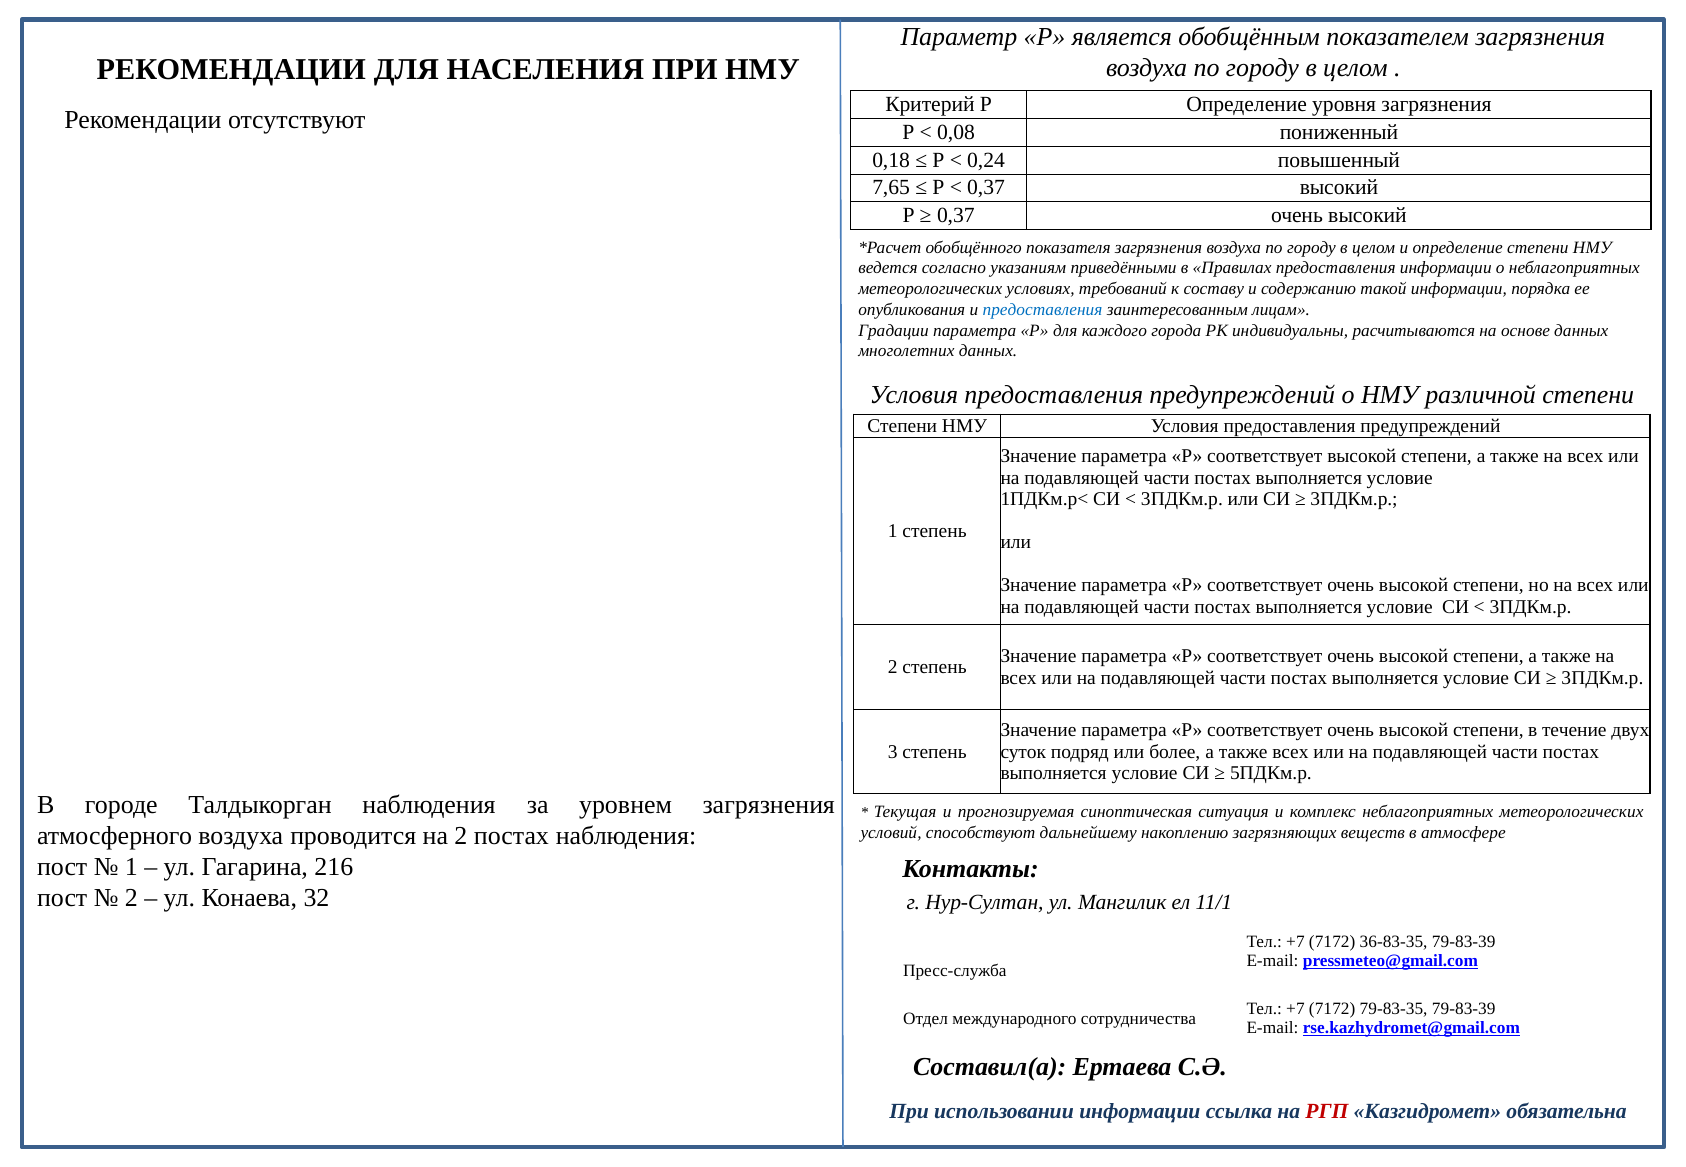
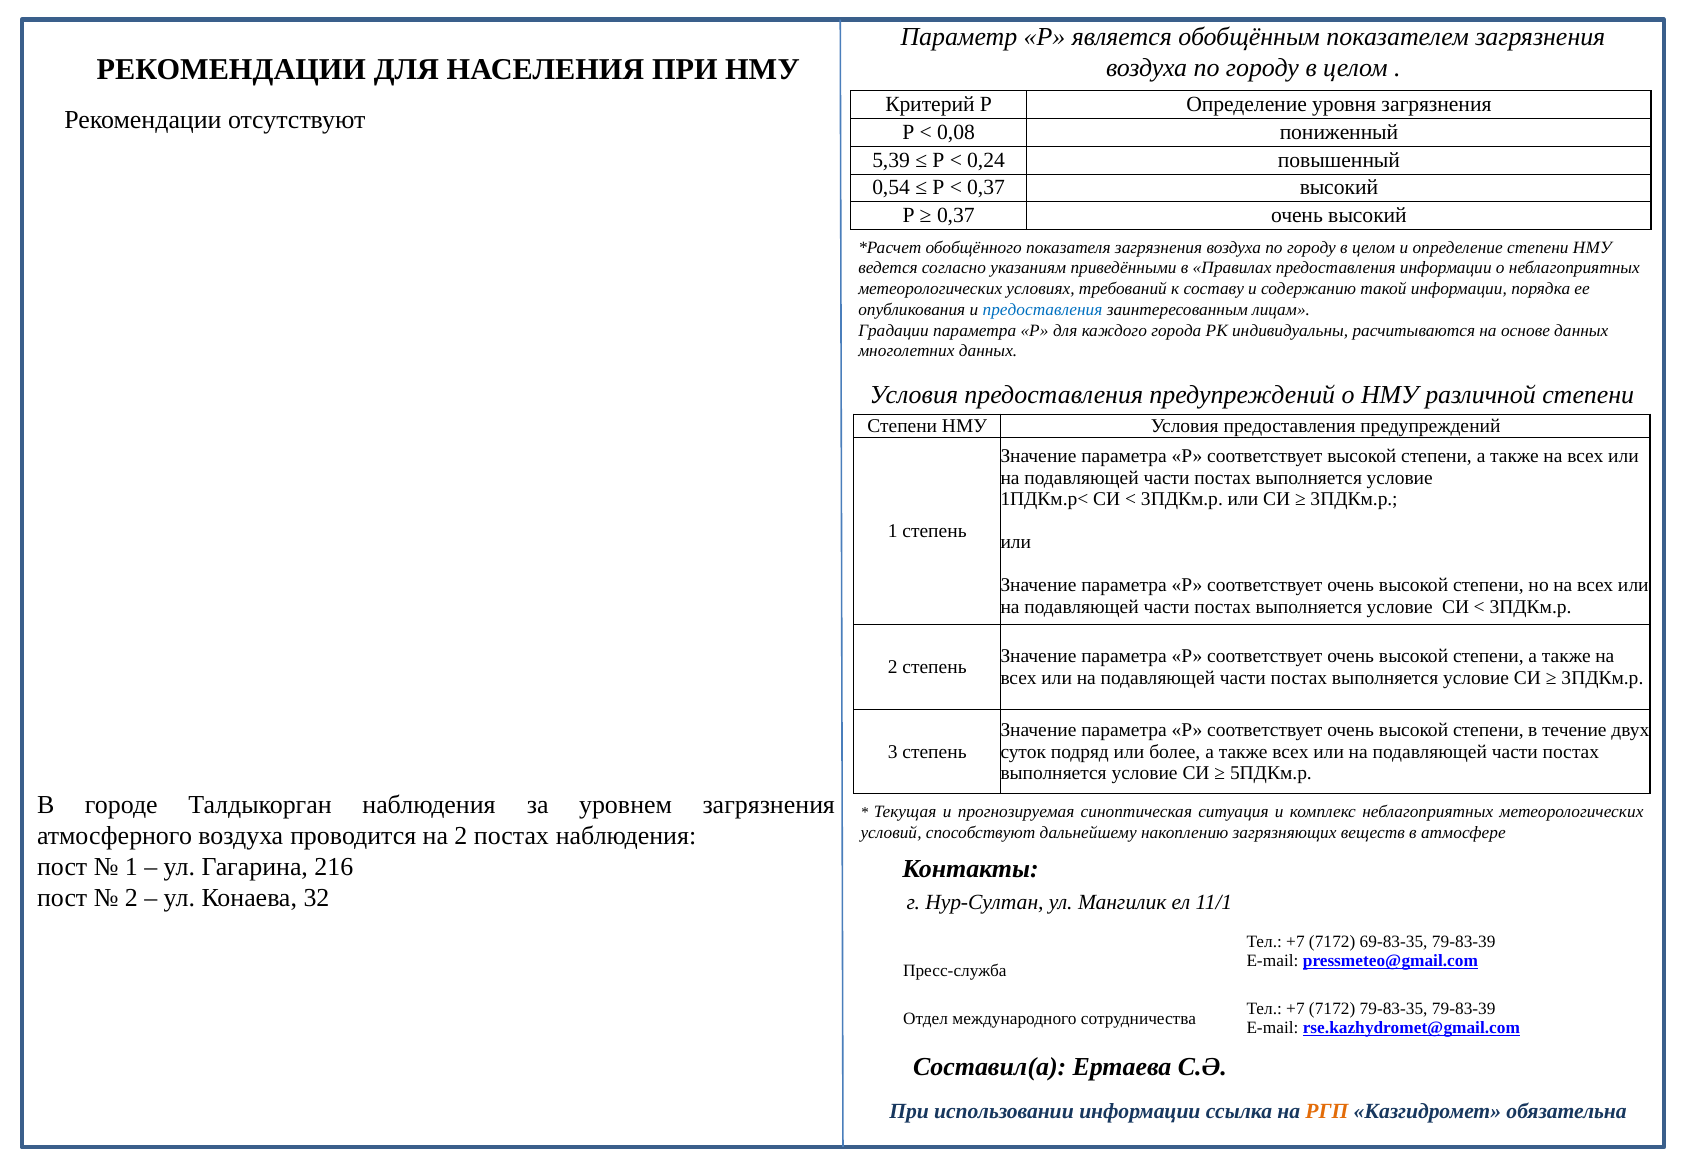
0,18: 0,18 -> 5,39
7,65: 7,65 -> 0,54
36-83-35: 36-83-35 -> 69-83-35
РГП colour: red -> orange
